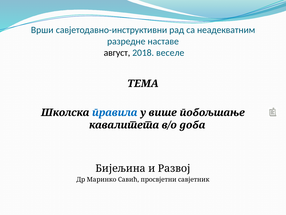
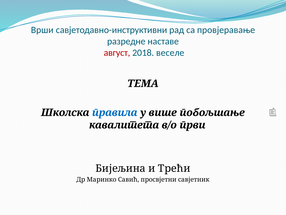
неадекватним: неадекватним -> провјеравање
август colour: black -> red
доба: доба -> први
Развој: Развој -> Трећи
